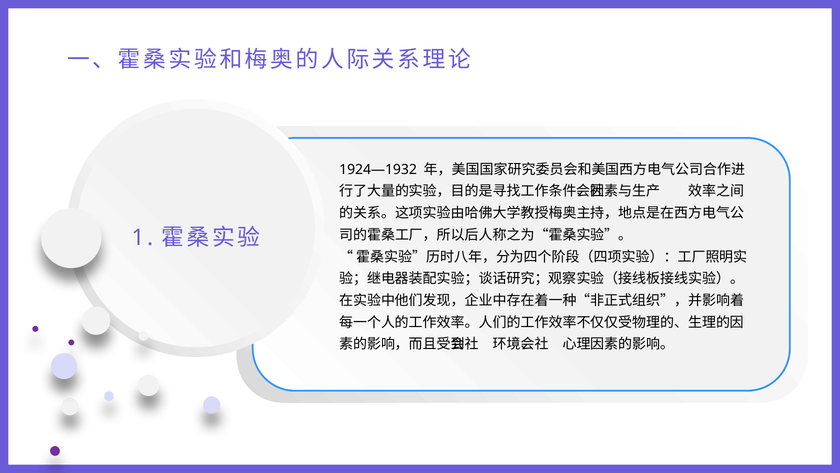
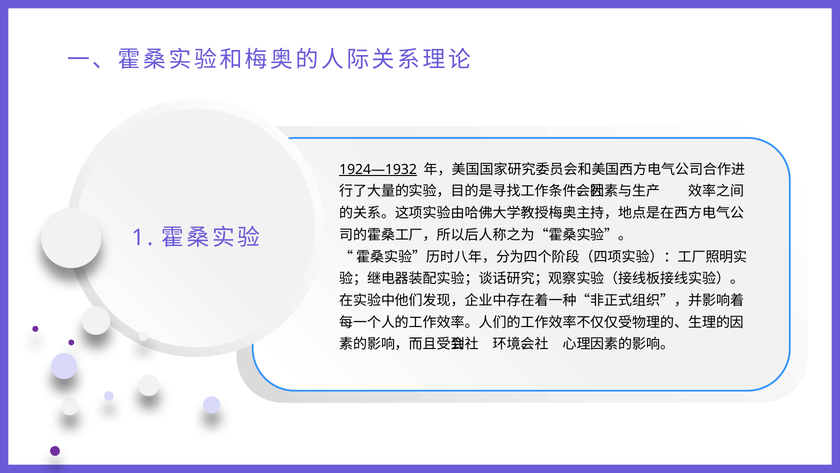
1924—1932 underline: none -> present
